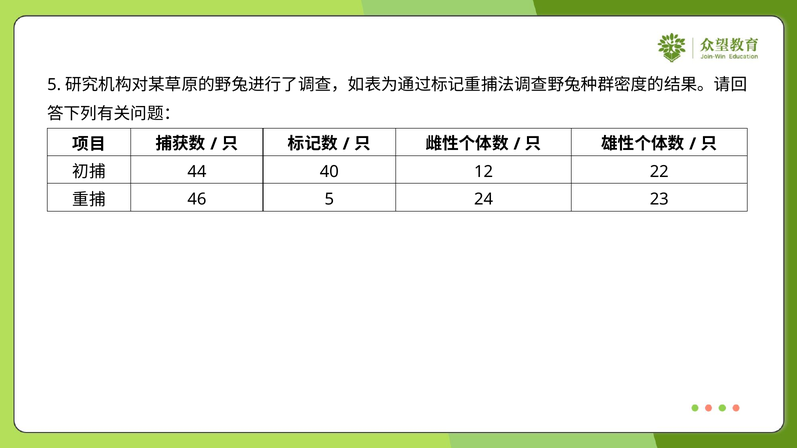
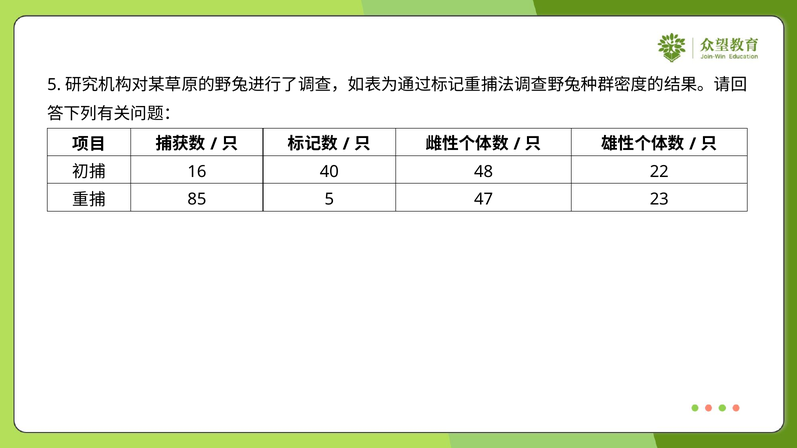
44: 44 -> 16
12: 12 -> 48
46: 46 -> 85
24: 24 -> 47
